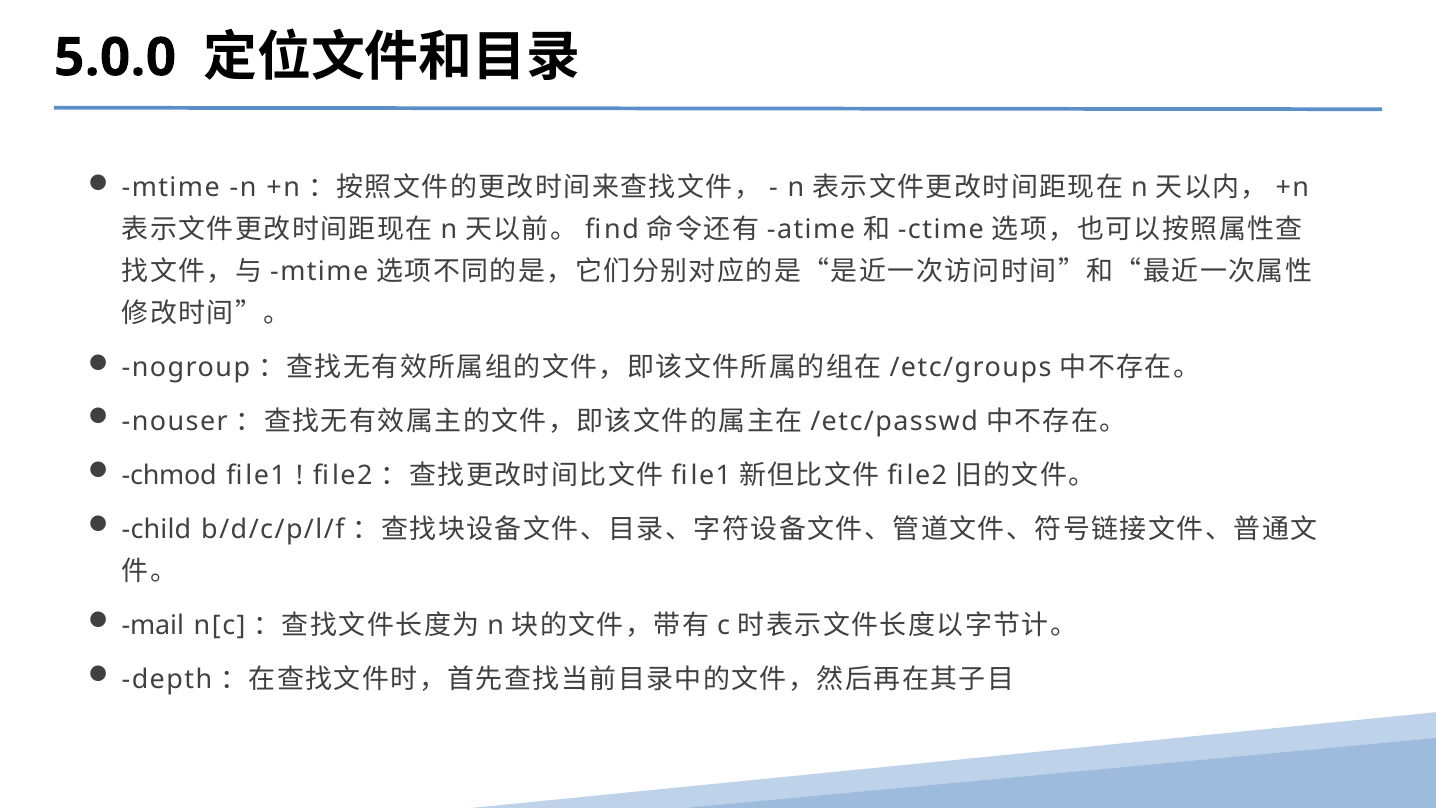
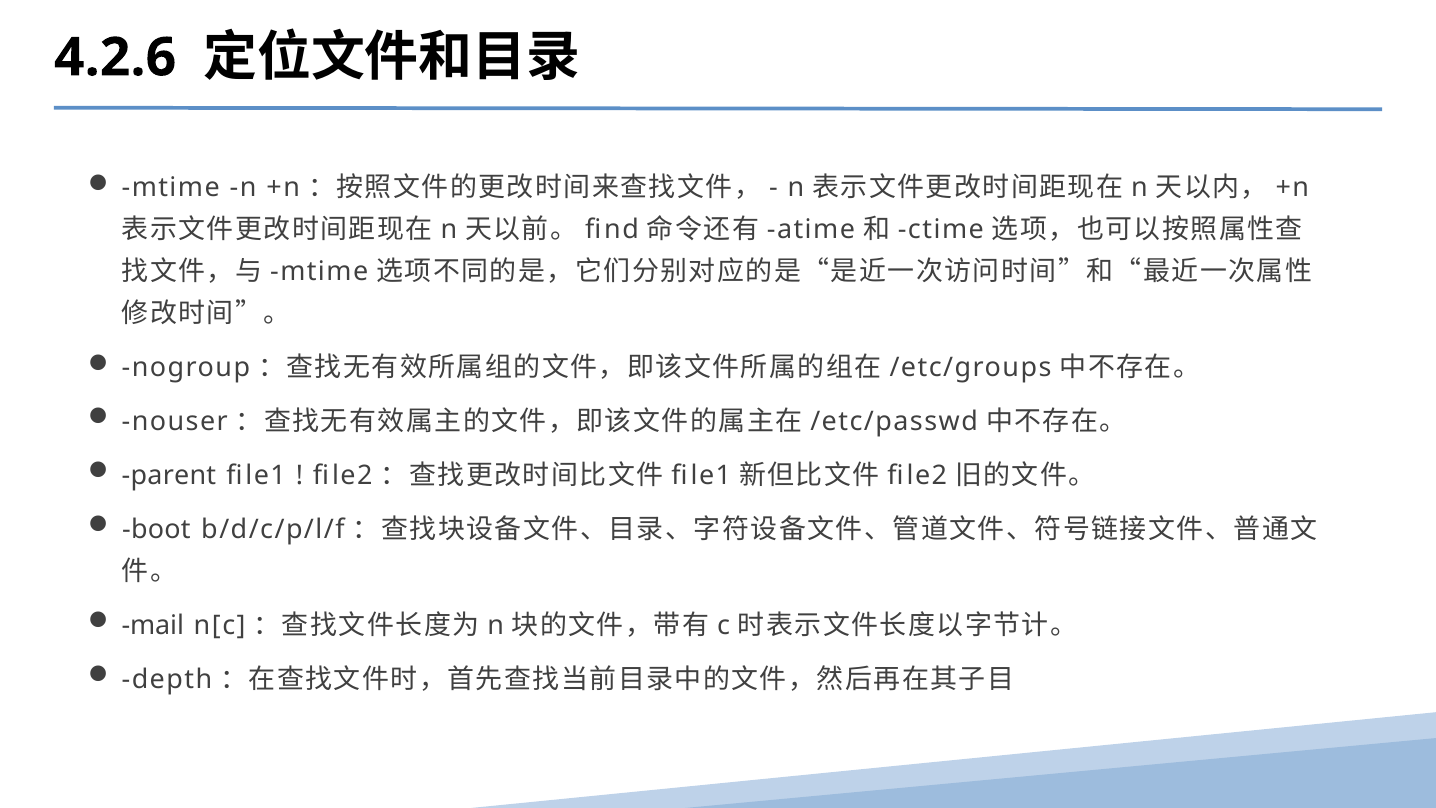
5.0.0: 5.0.0 -> 4.2.6
chmod: chmod -> parent
child: child -> boot
